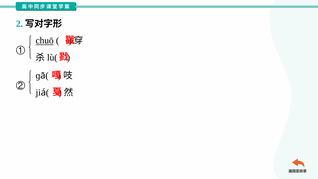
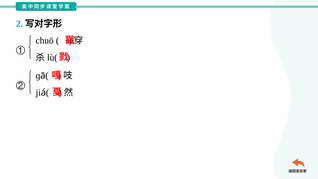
chuō underline: present -> none
